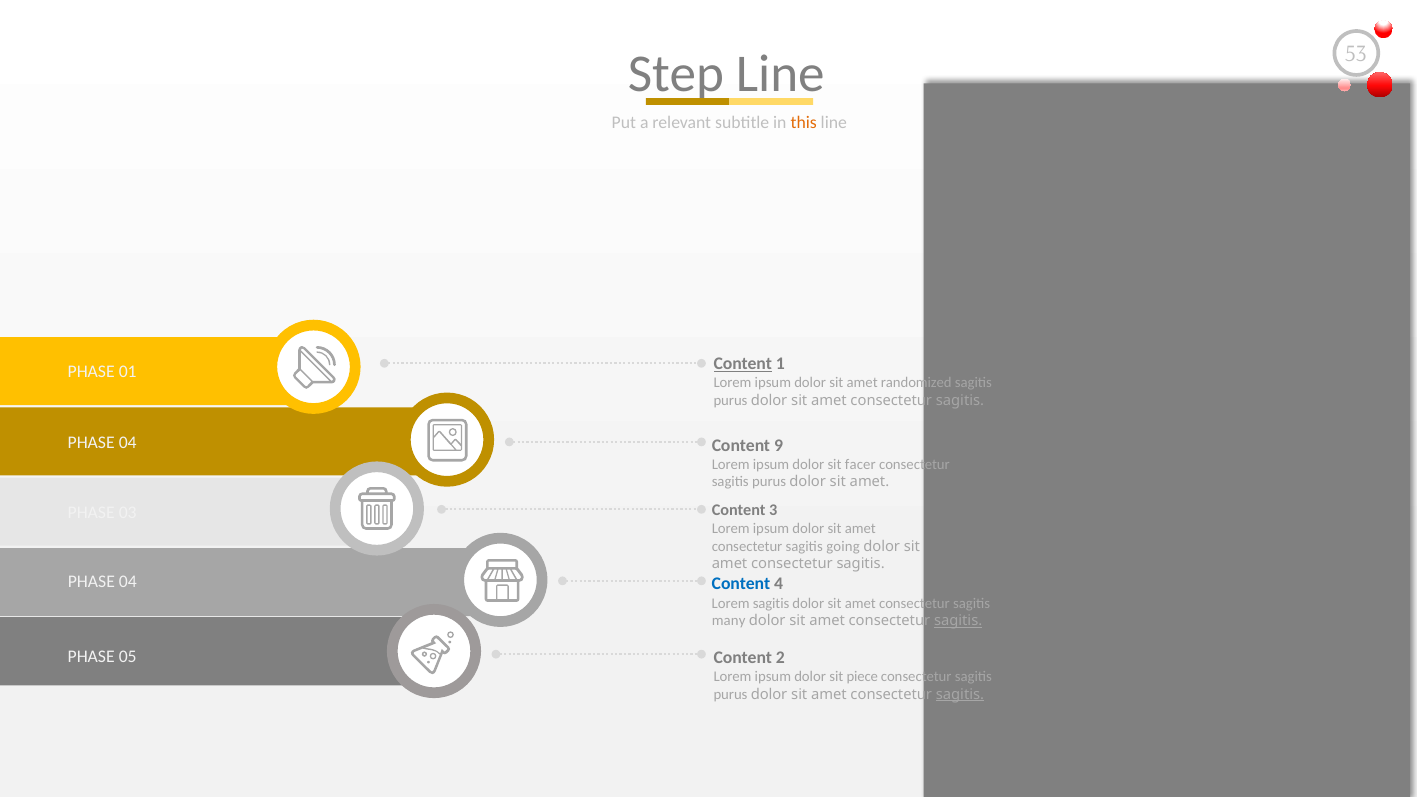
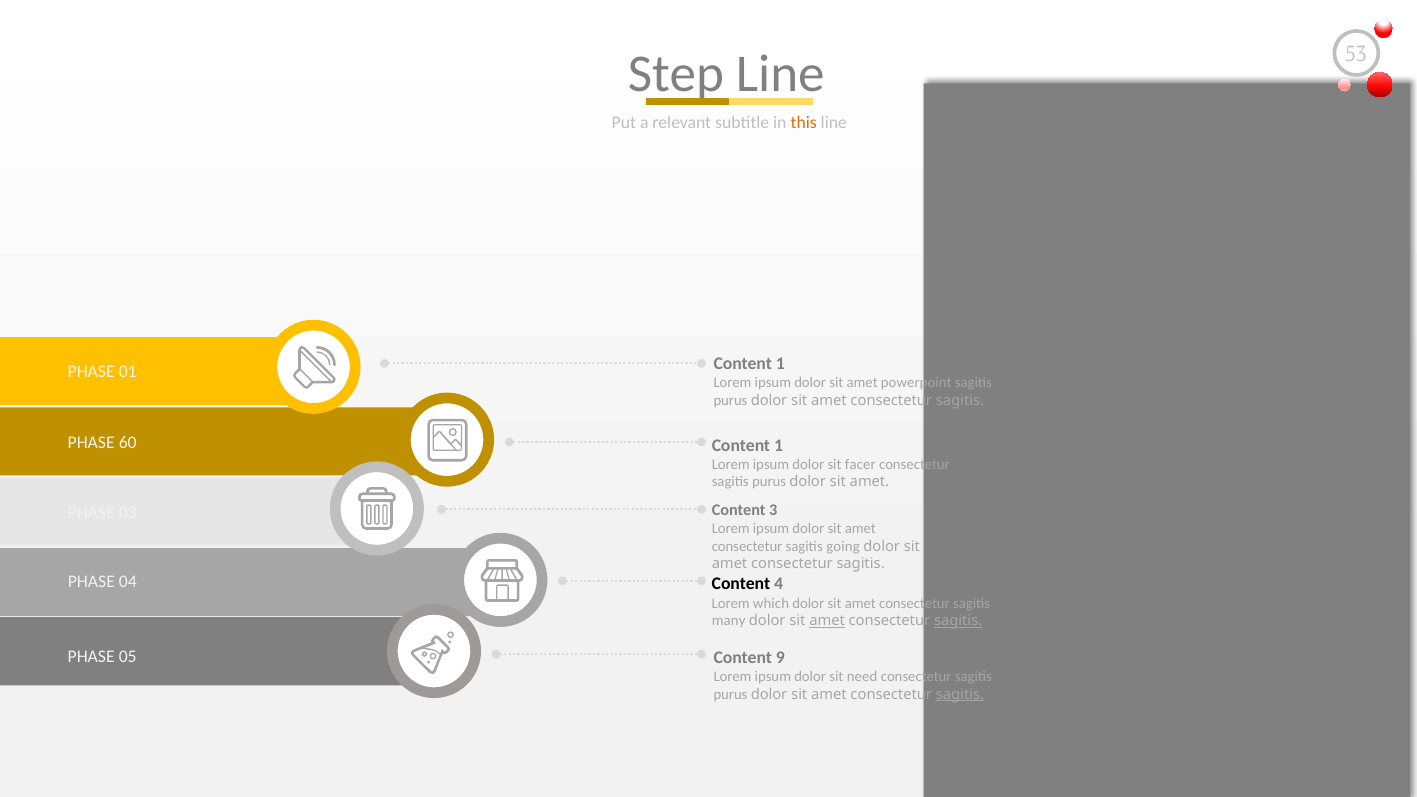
Content at (743, 364) underline: present -> none
randomized: randomized -> powerpoint
04 at (128, 443): 04 -> 60
9 at (779, 445): 9 -> 1
Content at (741, 584) colour: blue -> black
Lorem sagitis: sagitis -> which
amet at (827, 621) underline: none -> present
2: 2 -> 9
piece: piece -> need
